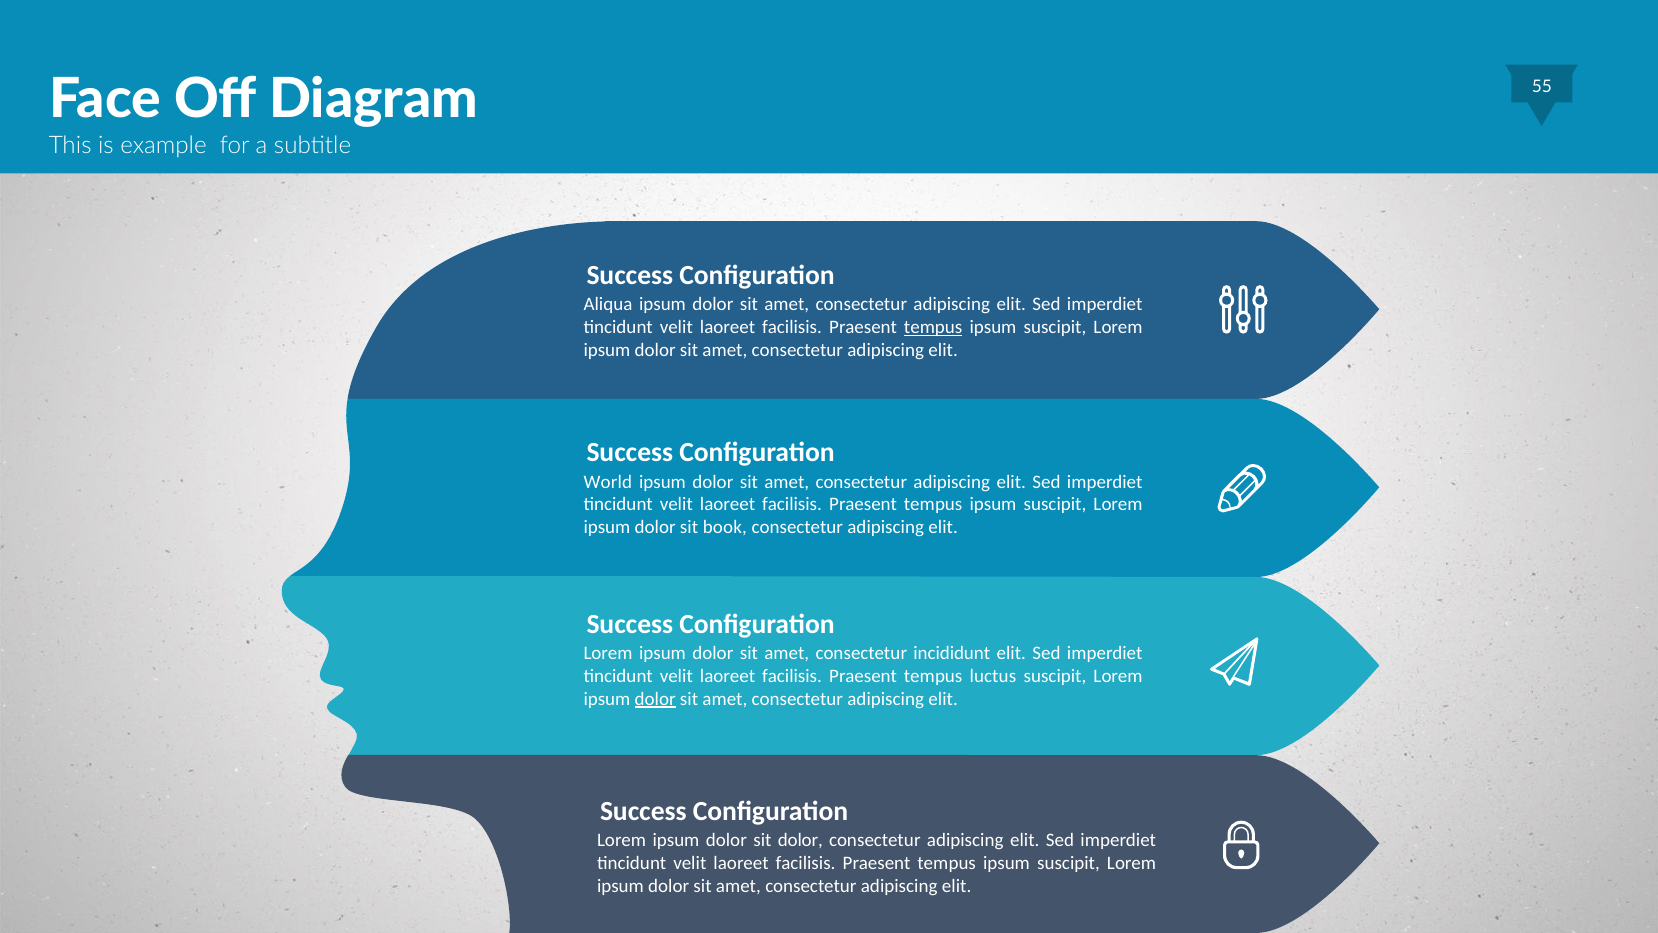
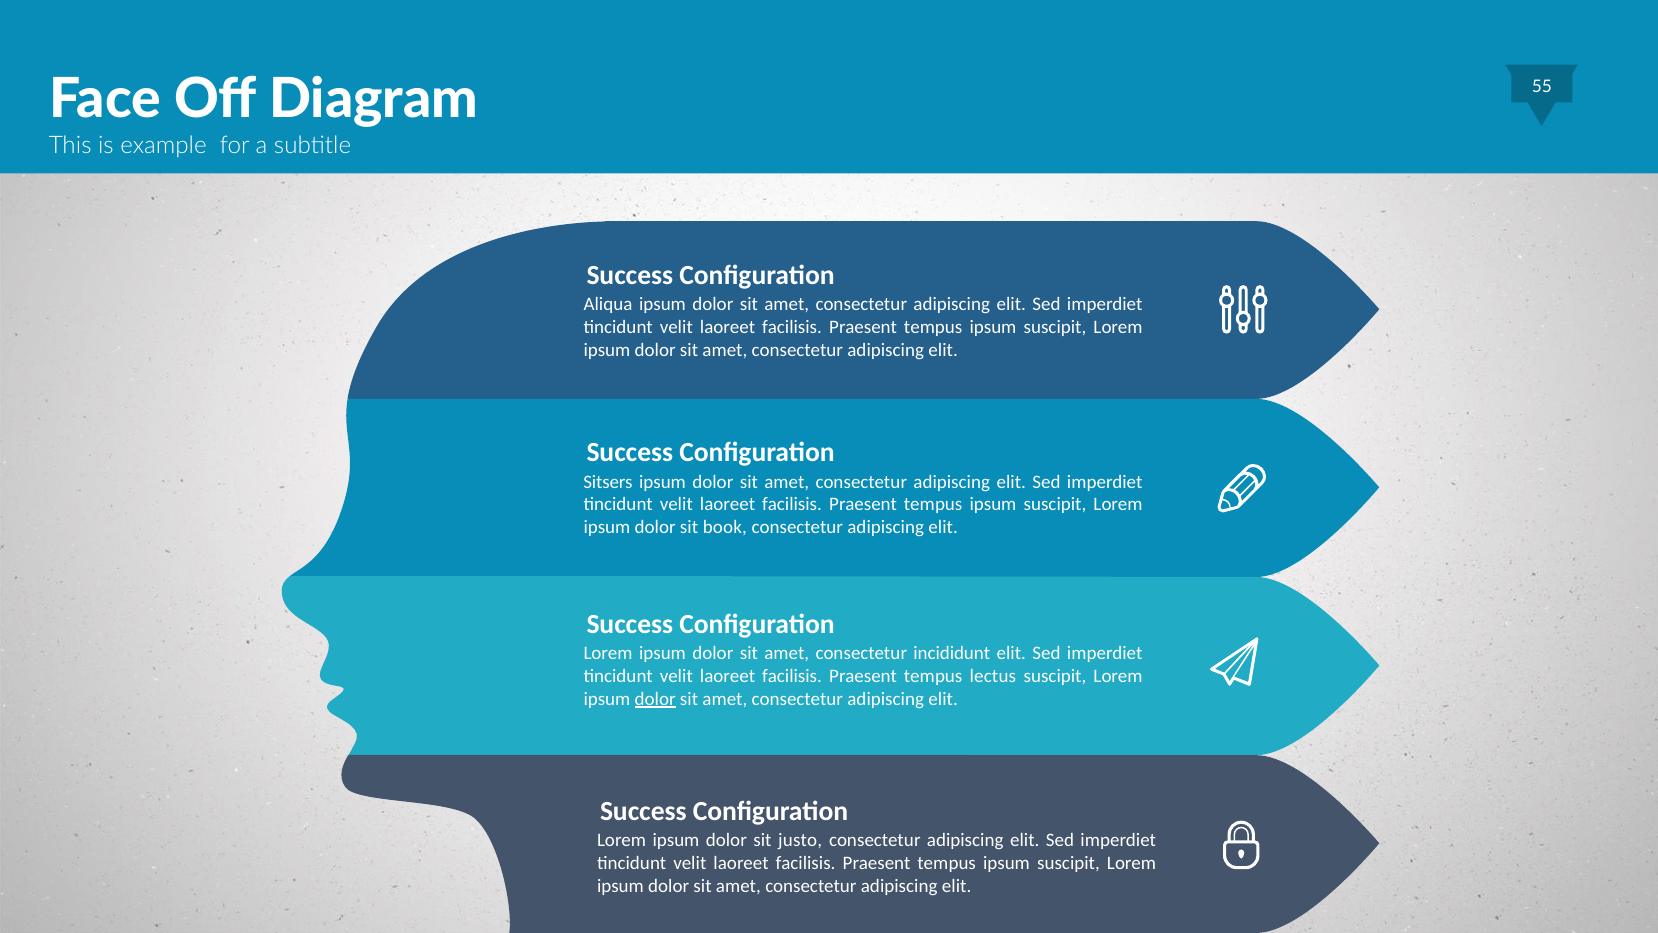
tempus at (933, 327) underline: present -> none
World: World -> Sitsers
luctus: luctus -> lectus
sit dolor: dolor -> justo
